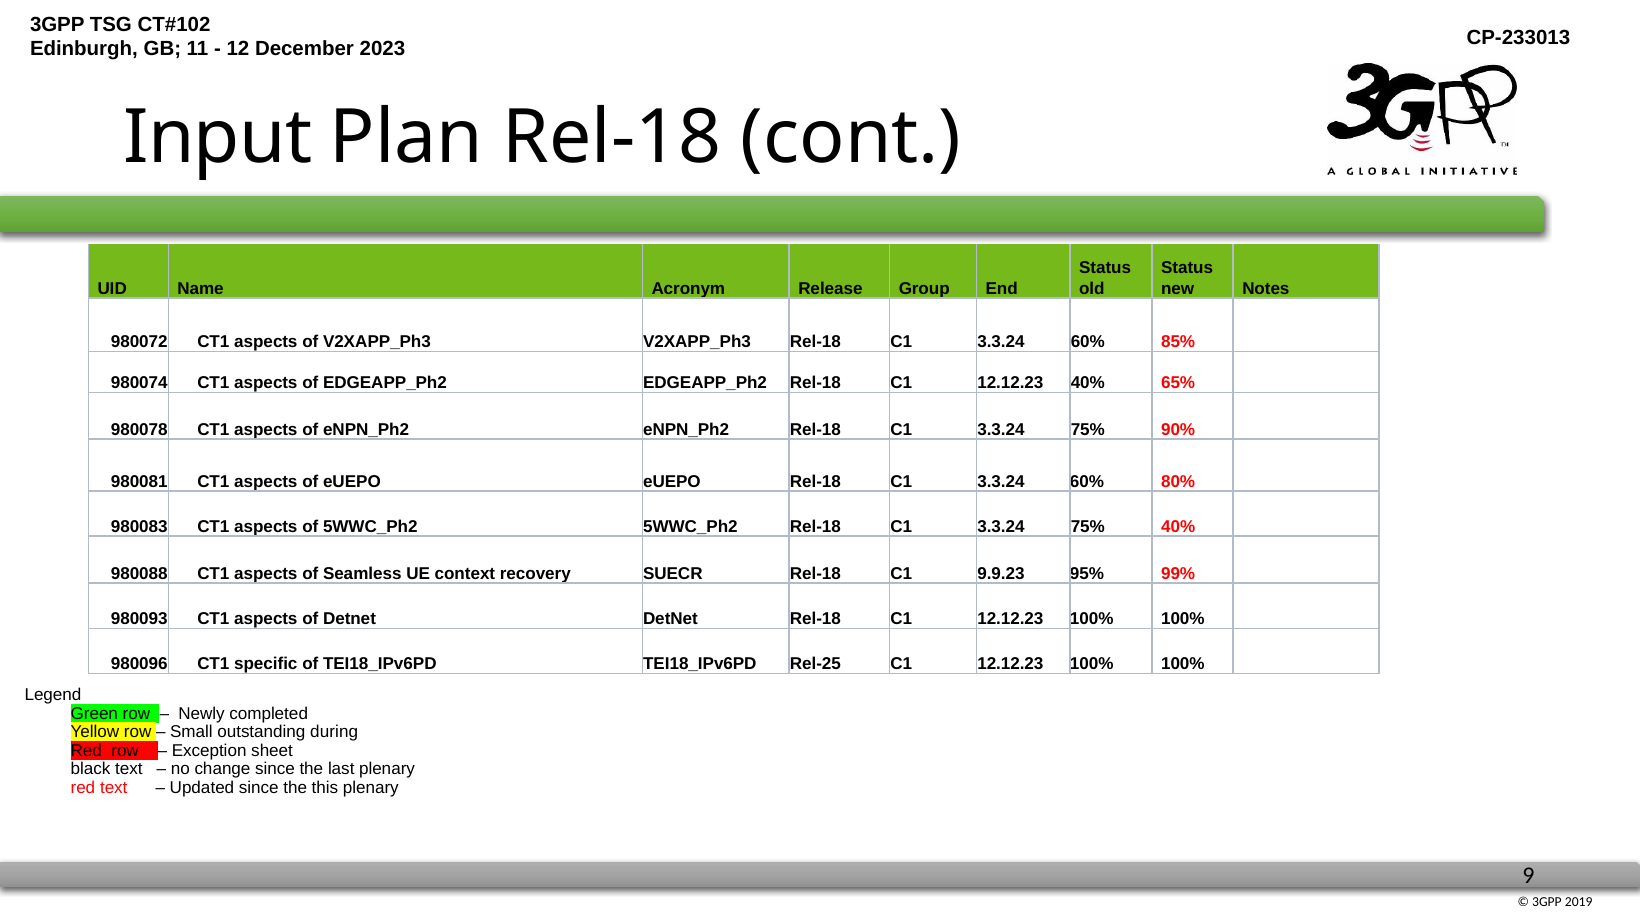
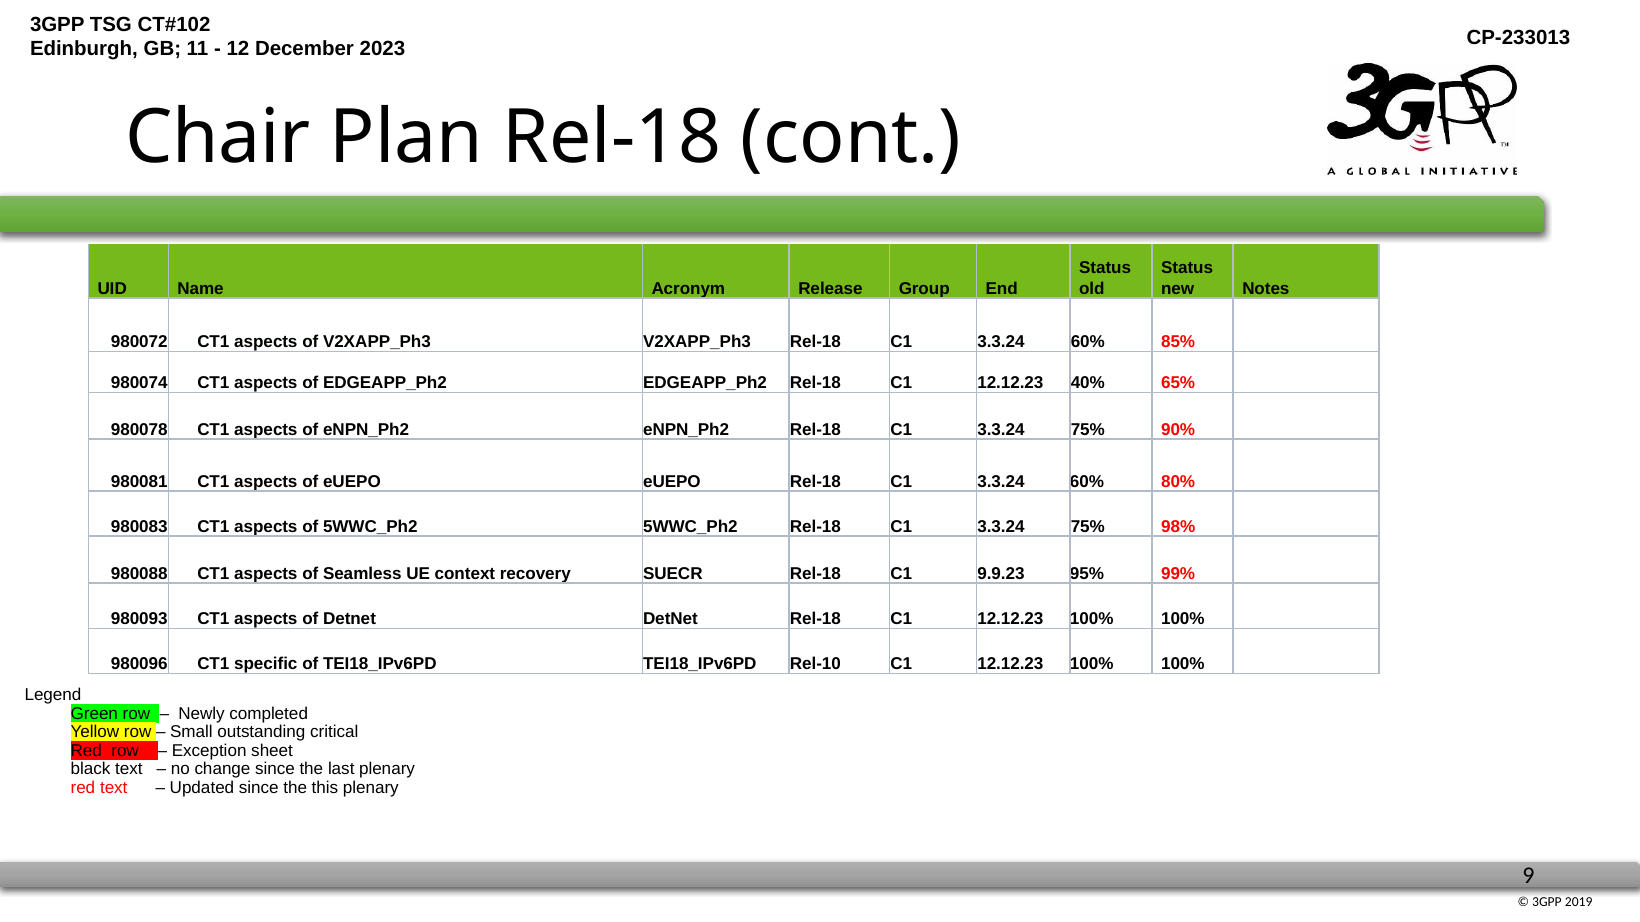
Input: Input -> Chair
75% 40%: 40% -> 98%
Rel-25: Rel-25 -> Rel-10
during: during -> critical
